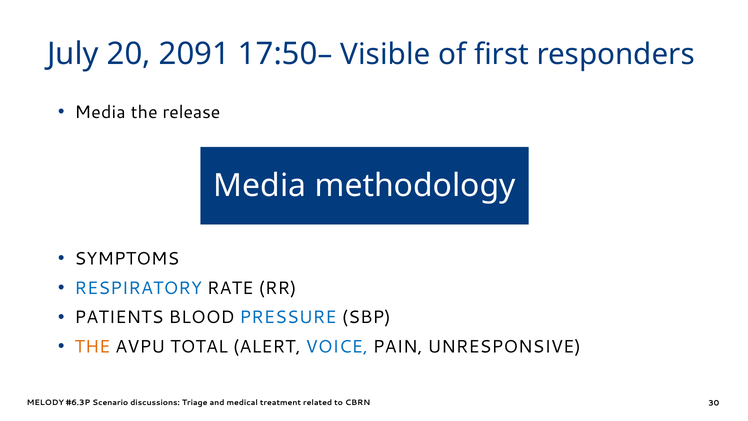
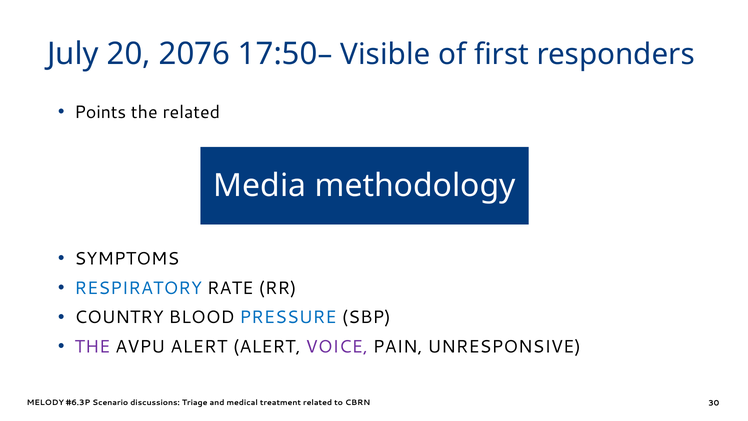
2091: 2091 -> 2076
Media at (100, 112): Media -> Points
the release: release -> related
PATIENTS: PATIENTS -> COUNTRY
THE at (92, 347) colour: orange -> purple
AVPU TOTAL: TOTAL -> ALERT
VOICE colour: blue -> purple
